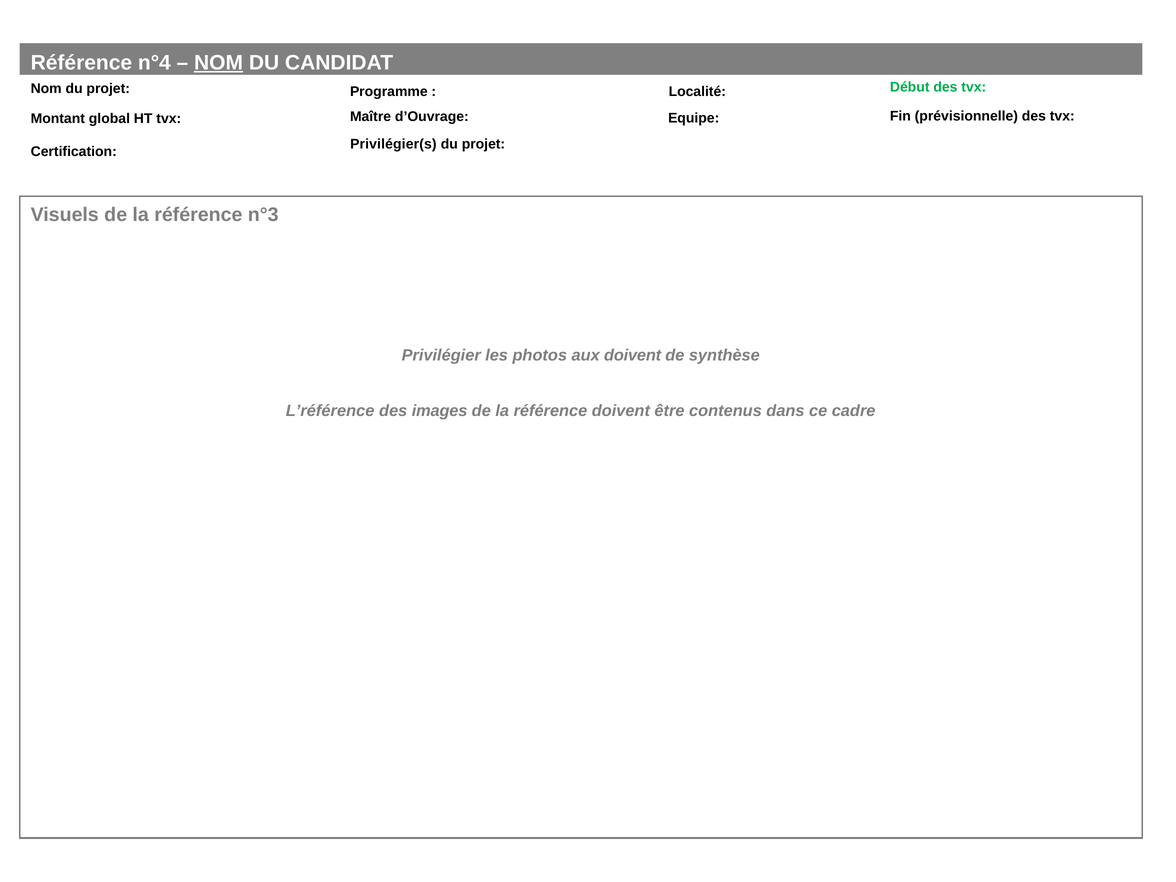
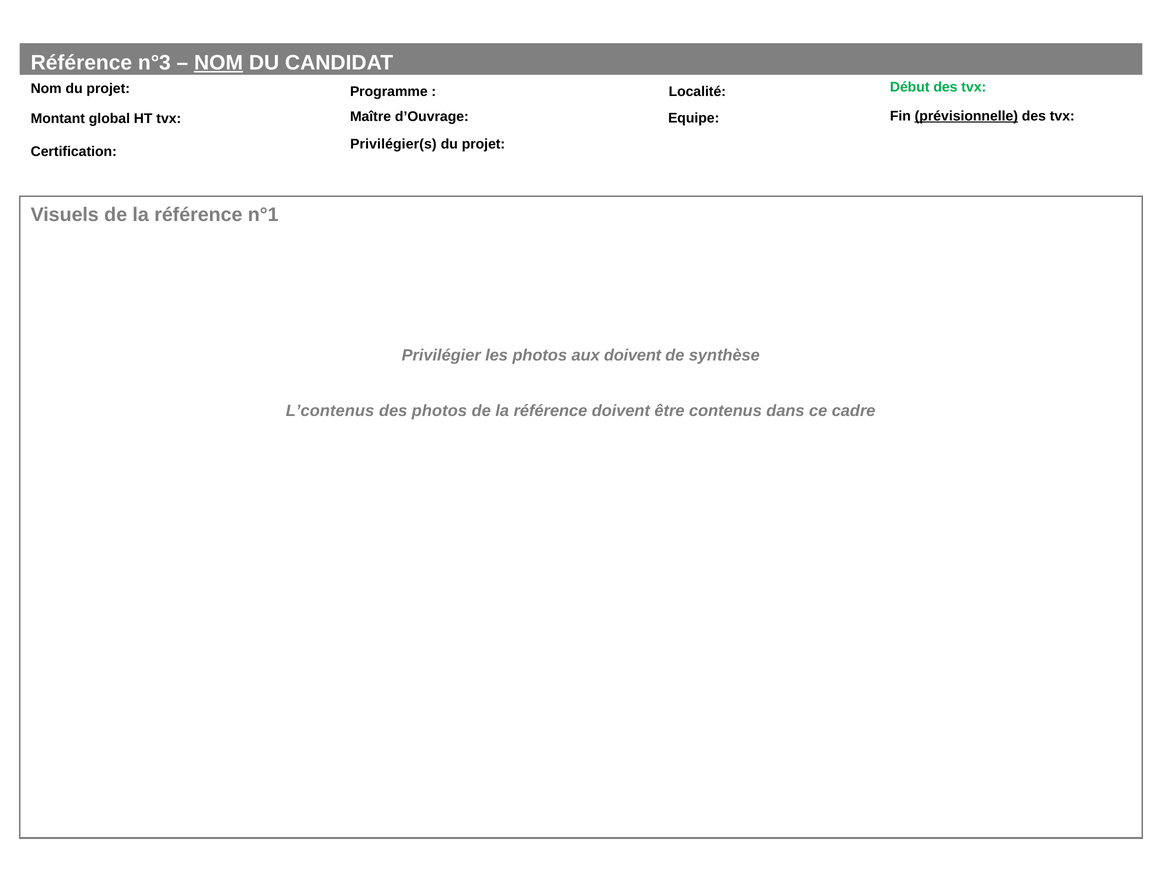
n°4: n°4 -> n°3
prévisionnelle underline: none -> present
n°3: n°3 -> n°1
L’référence: L’référence -> L’contenus
des images: images -> photos
